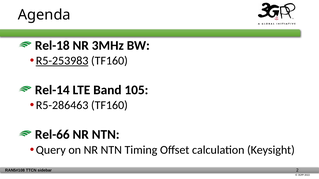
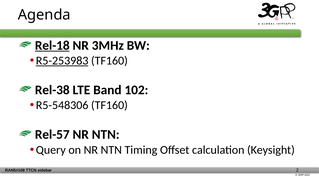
Rel-18 underline: none -> present
Rel-14: Rel-14 -> Rel-38
105: 105 -> 102
R5-286463: R5-286463 -> R5-548306
Rel-66: Rel-66 -> Rel-57
